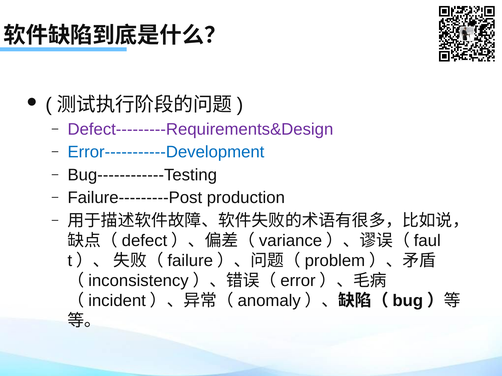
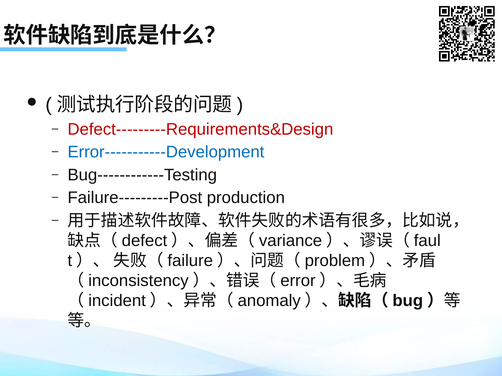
Defect---------Requirements&Design colour: purple -> red
